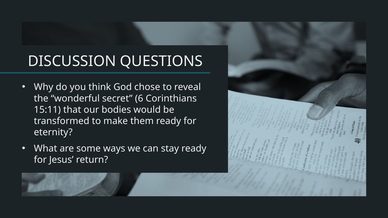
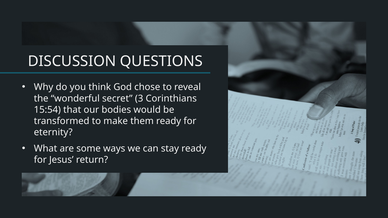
6: 6 -> 3
15:11: 15:11 -> 15:54
